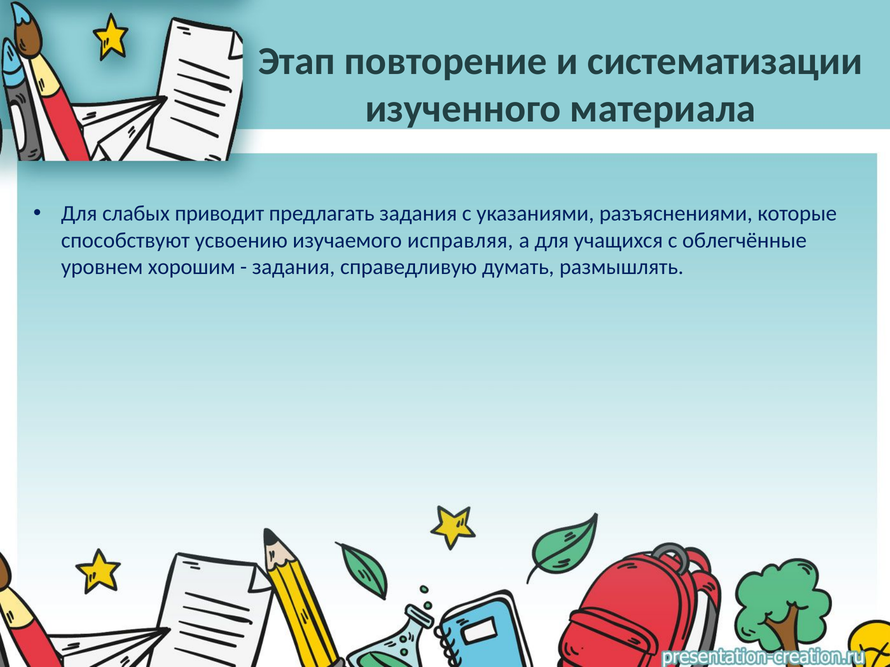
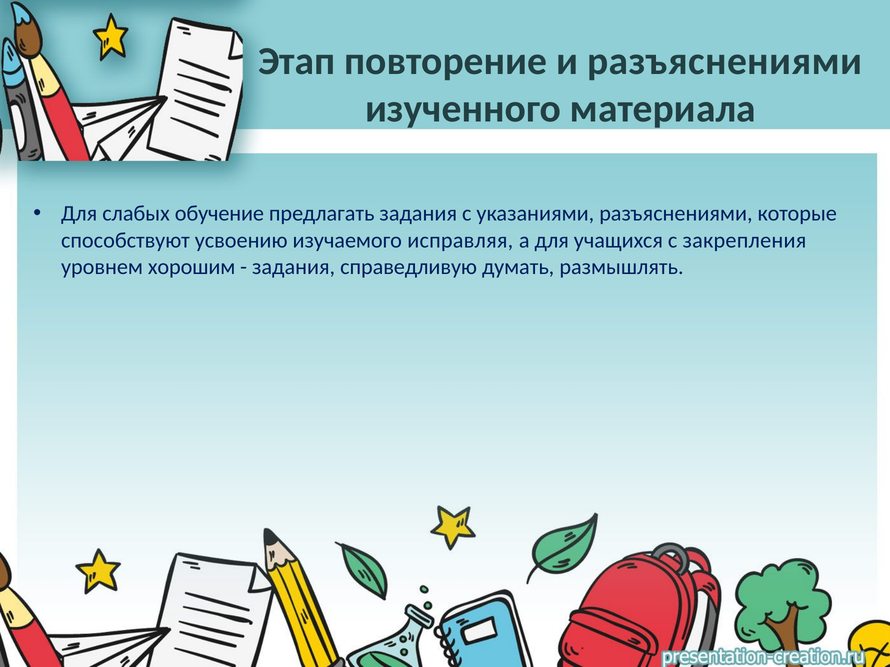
и систематизации: систематизации -> разъяснениями
приводит: приводит -> обучение
облегчённые: облегчённые -> закрепления
